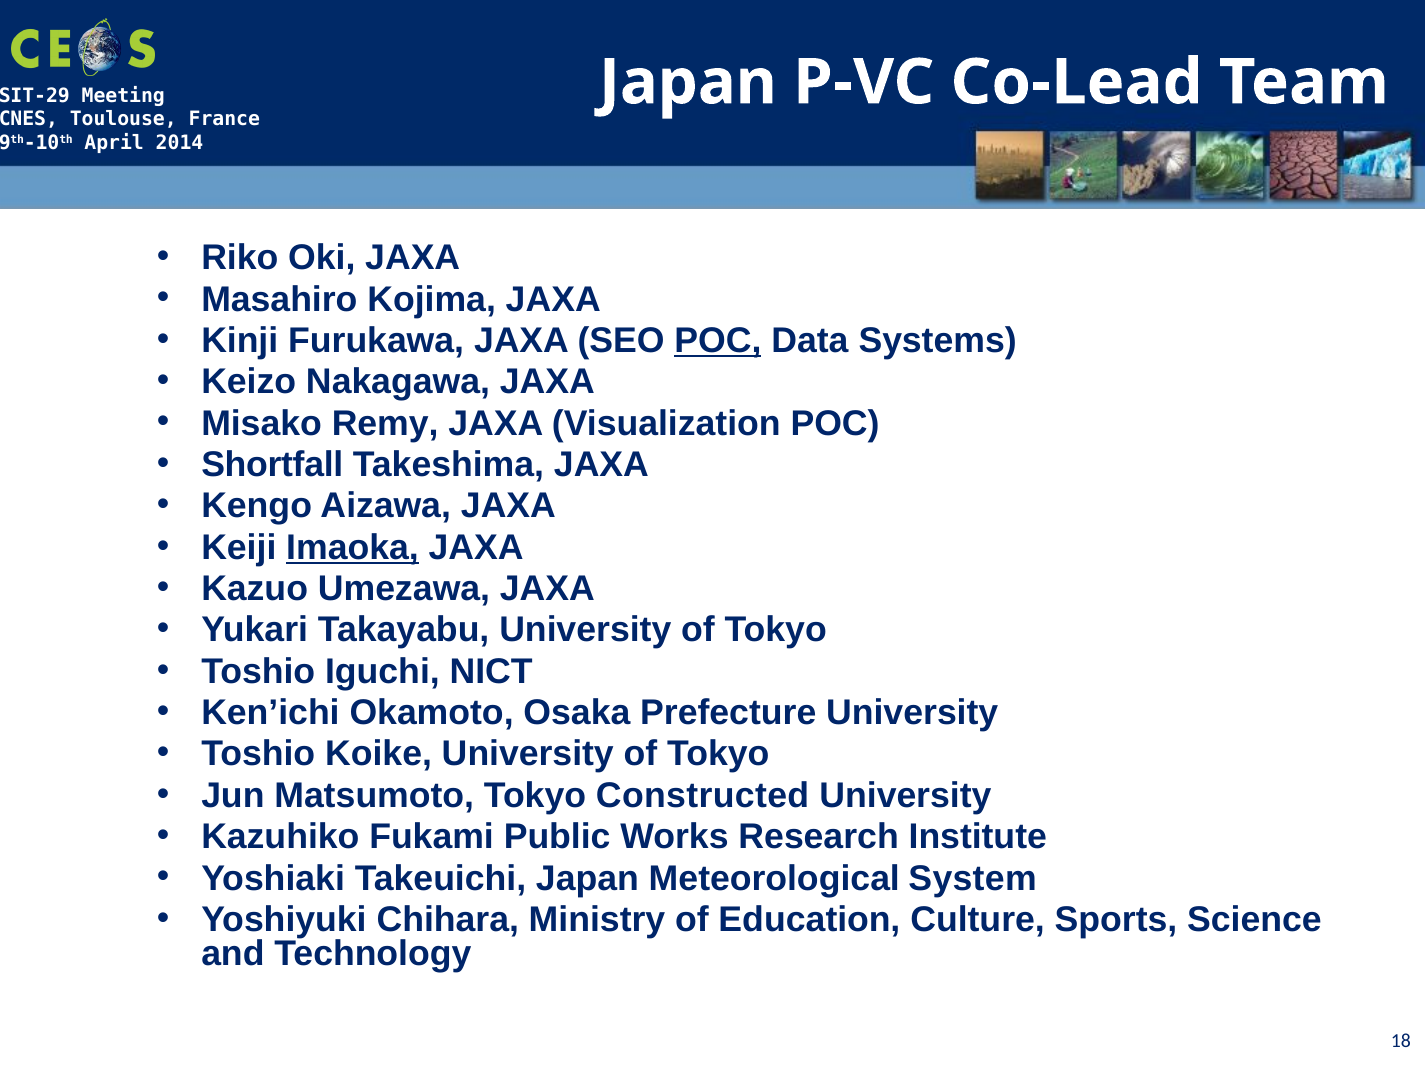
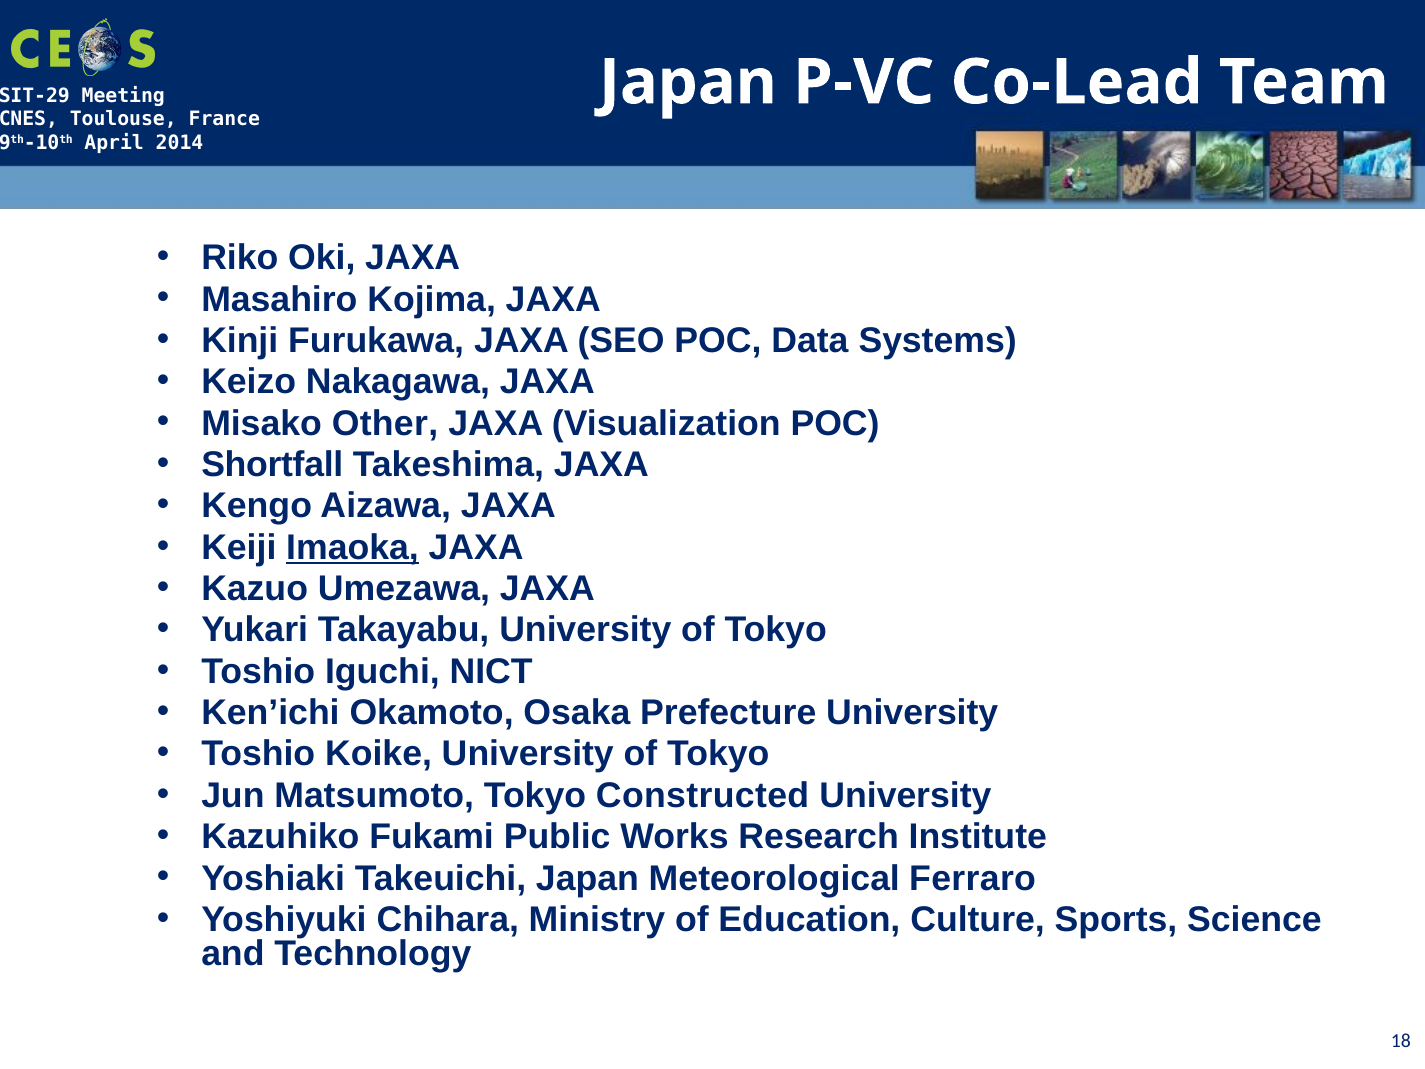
POC at (718, 341) underline: present -> none
Remy: Remy -> Other
System: System -> Ferraro
